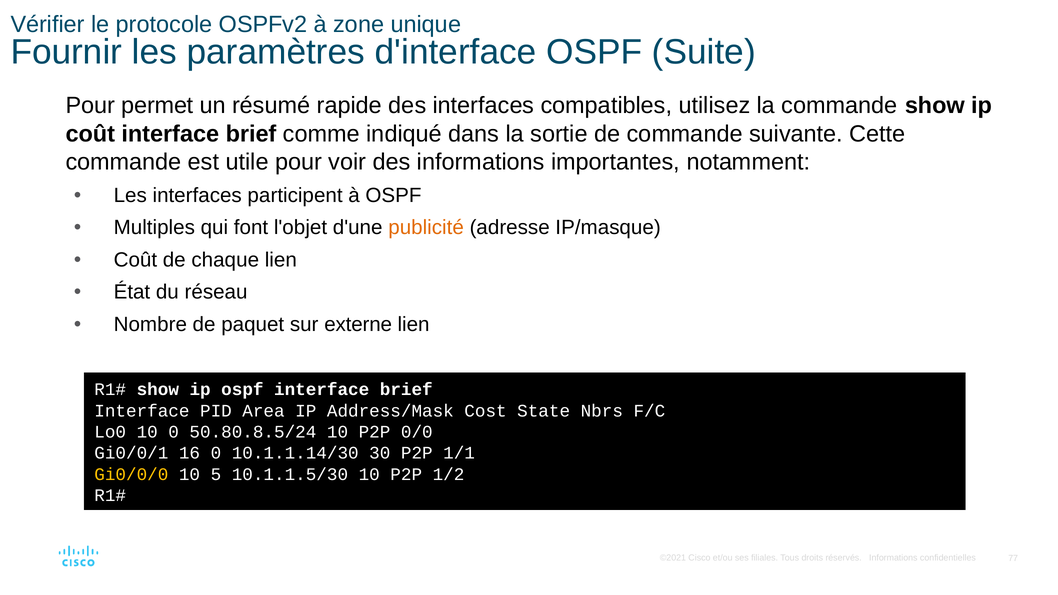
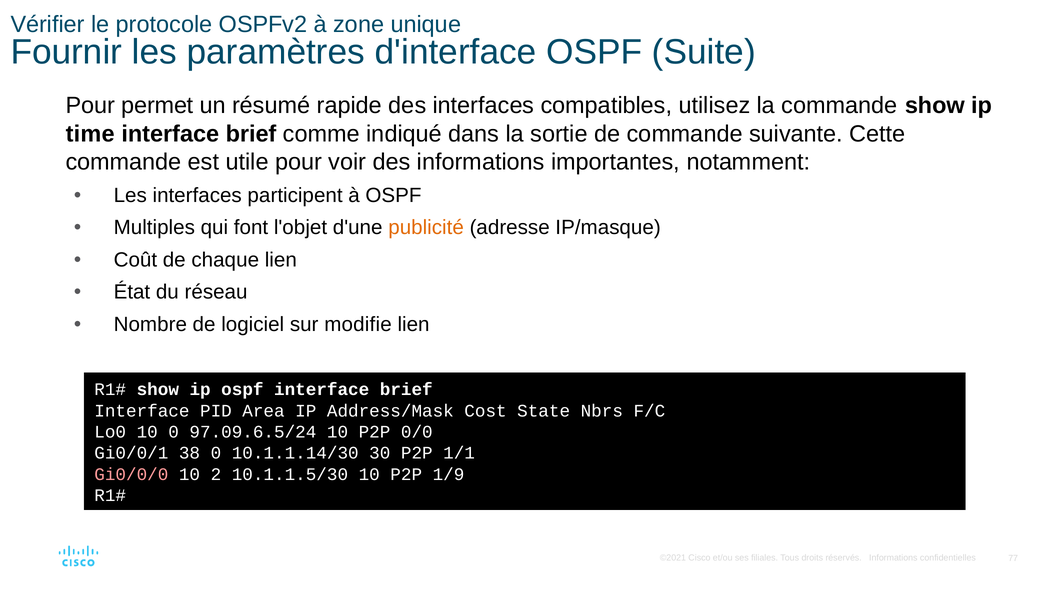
coût at (90, 134): coût -> time
paquet: paquet -> logiciel
externe: externe -> modifie
50.80.8.5/24: 50.80.8.5/24 -> 97.09.6.5/24
16: 16 -> 38
Gi0/0/0 colour: yellow -> pink
5: 5 -> 2
1/2: 1/2 -> 1/9
